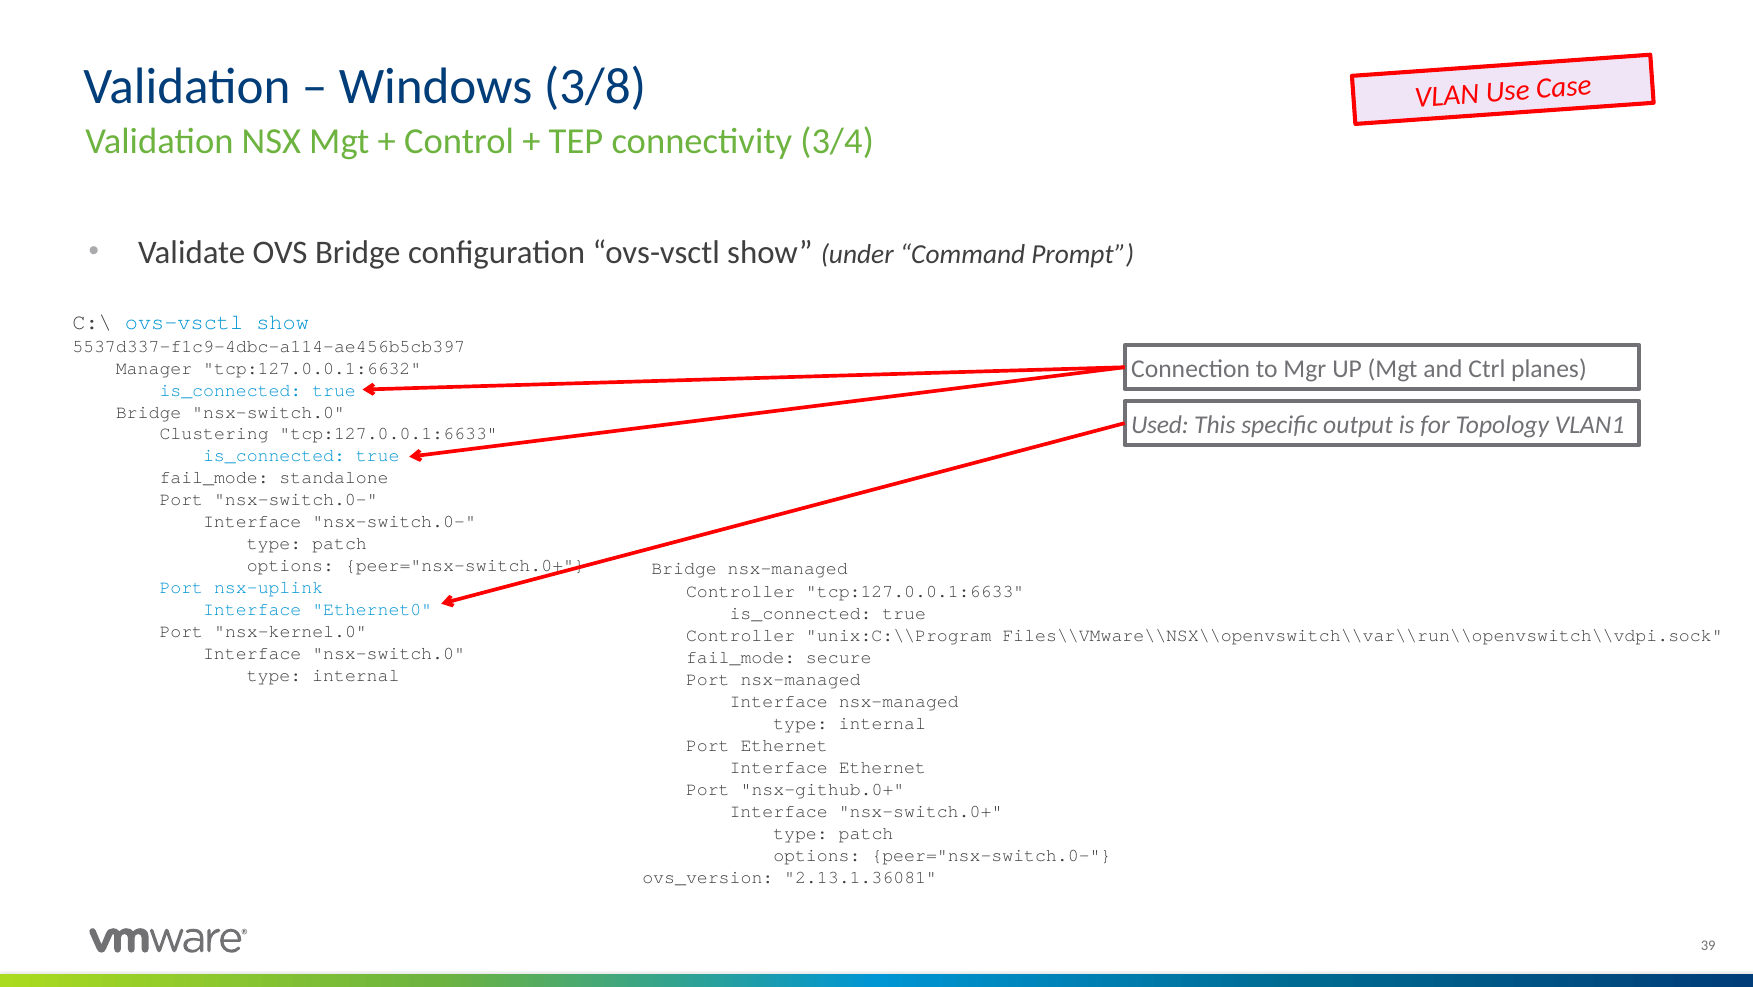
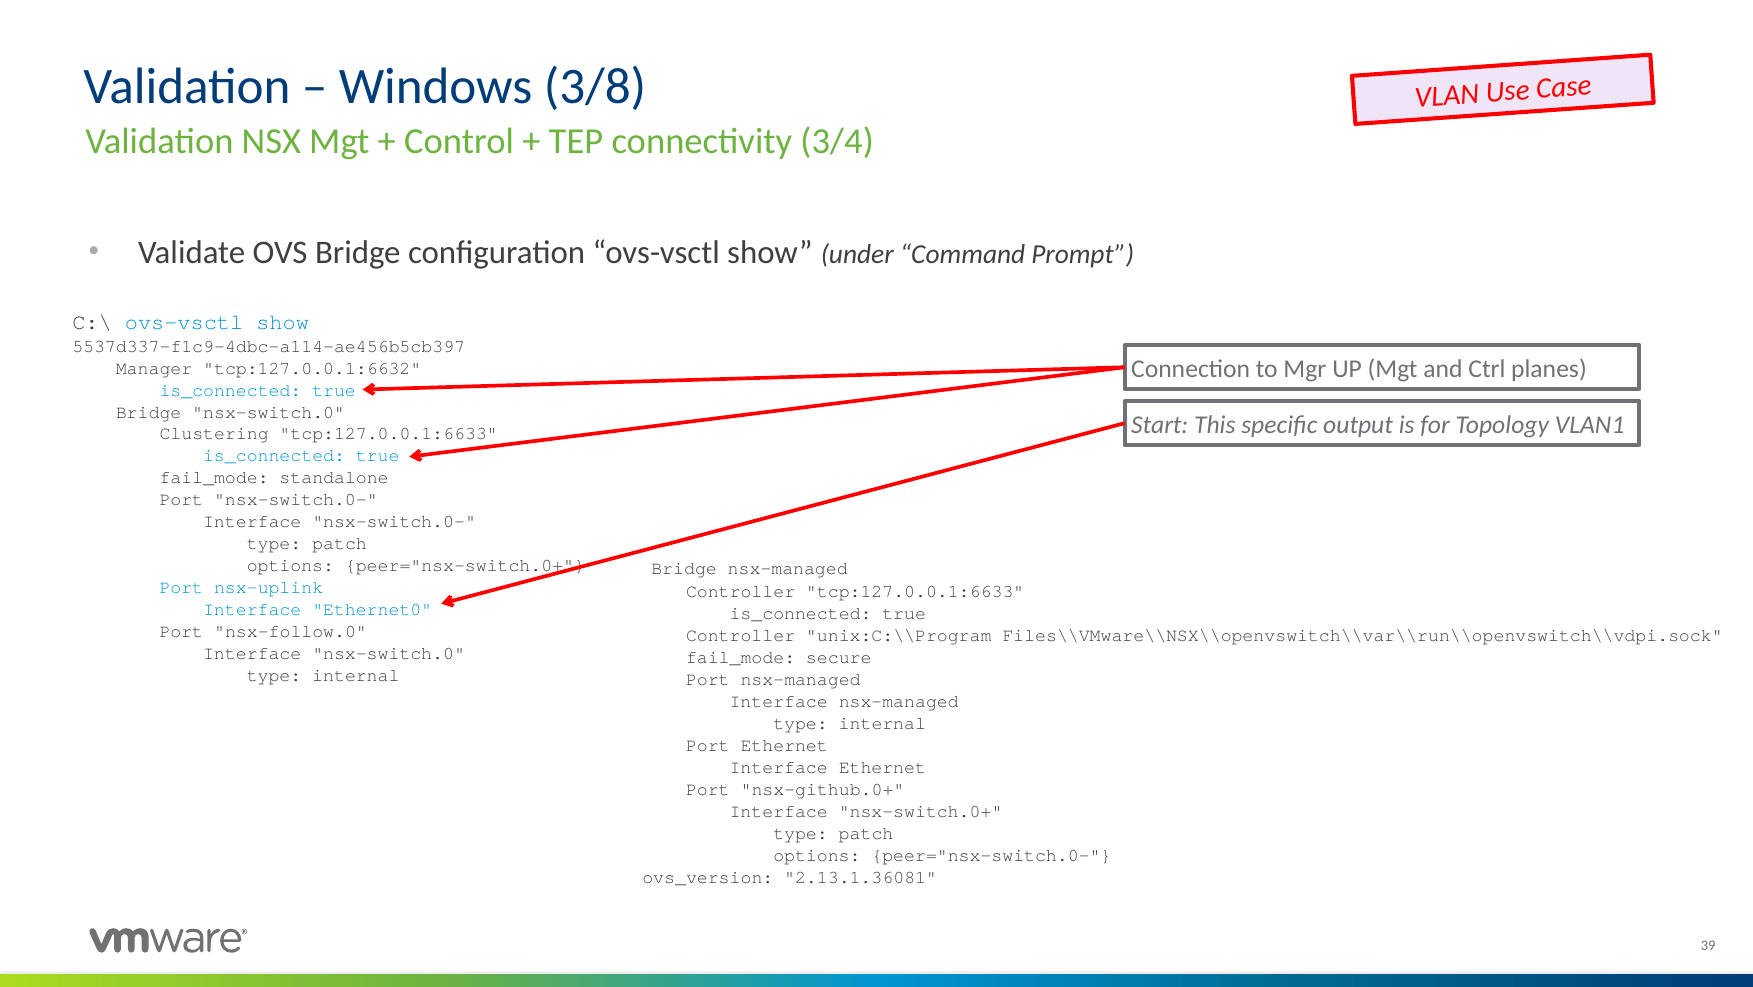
Used: Used -> Start
nsx-kernel.0: nsx-kernel.0 -> nsx-follow.0
